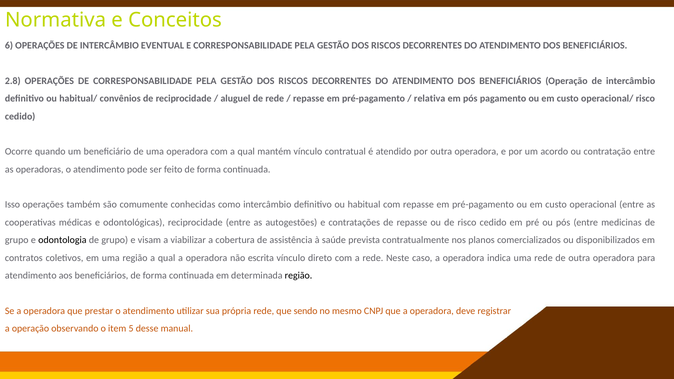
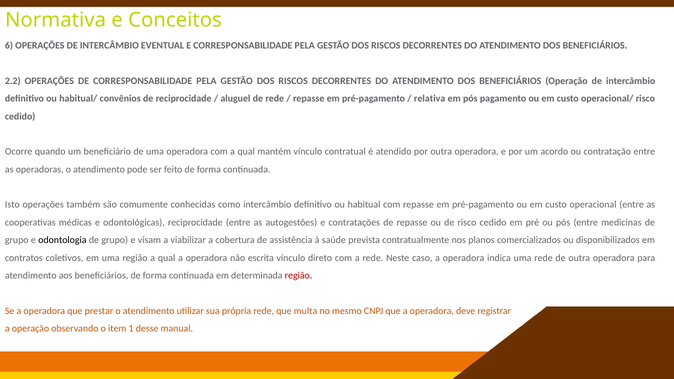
2.8: 2.8 -> 2.2
Isso: Isso -> Isto
região at (299, 276) colour: black -> red
sendo: sendo -> multa
5: 5 -> 1
